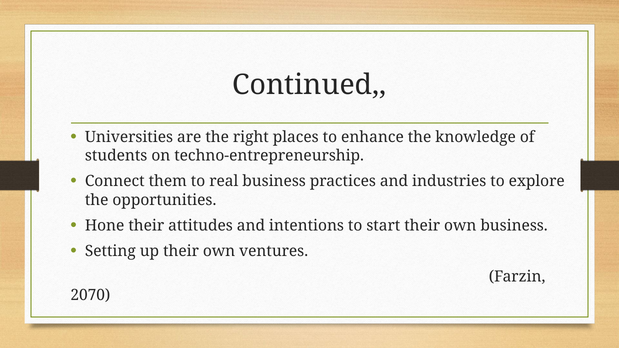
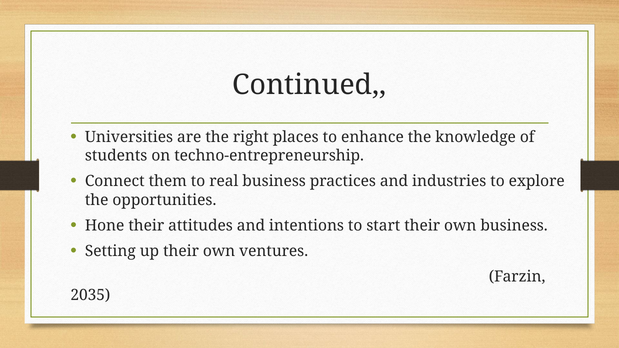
2070: 2070 -> 2035
